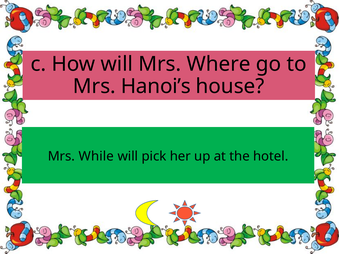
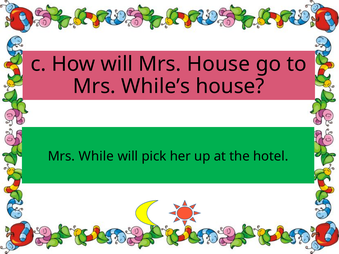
Mrs Where: Where -> House
Hanoi’s: Hanoi’s -> While’s
